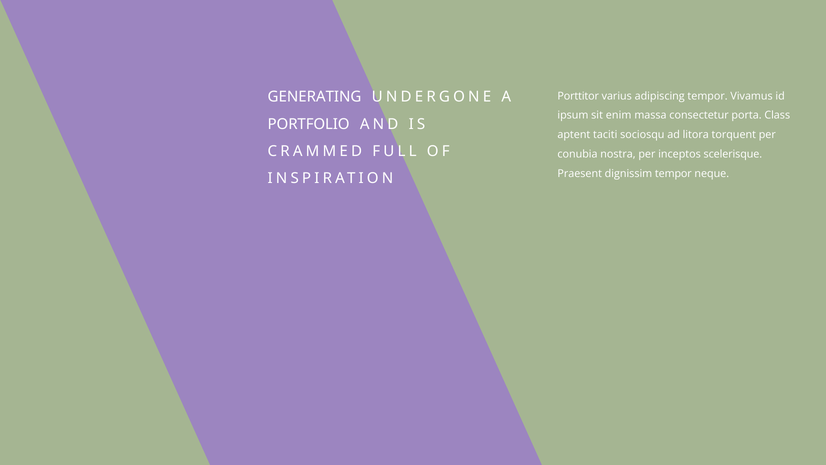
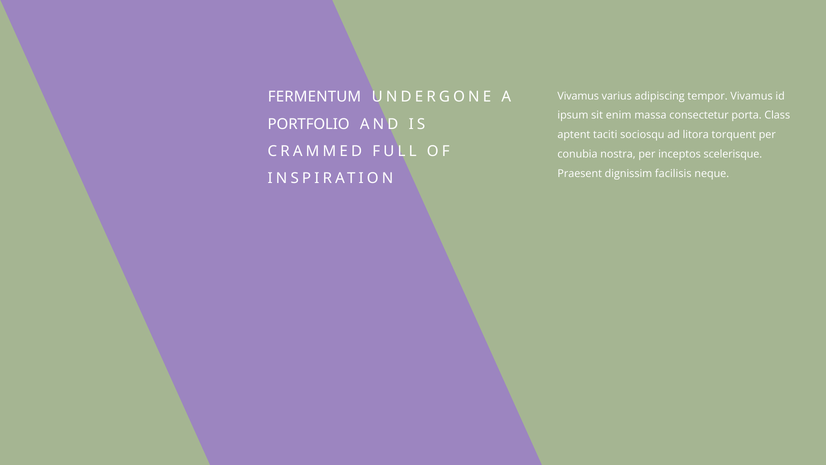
Porttitor at (578, 96): Porttitor -> Vivamus
GENERATING: GENERATING -> FERMENTUM
dignissim tempor: tempor -> facilisis
